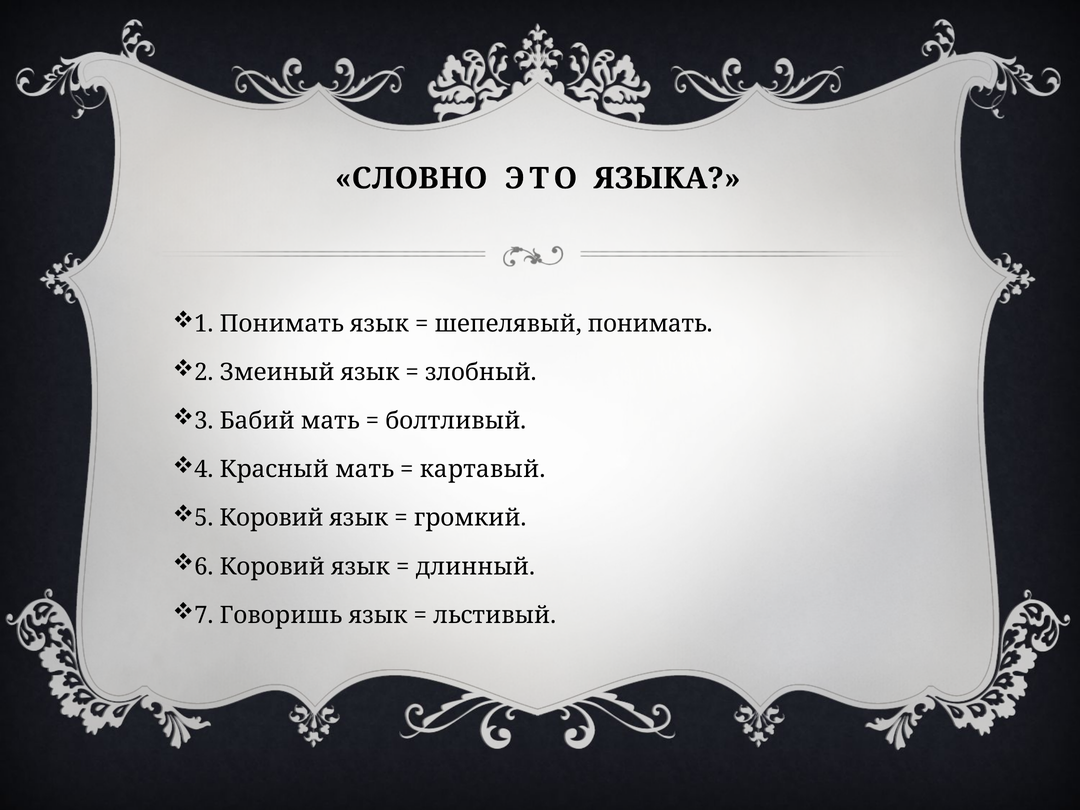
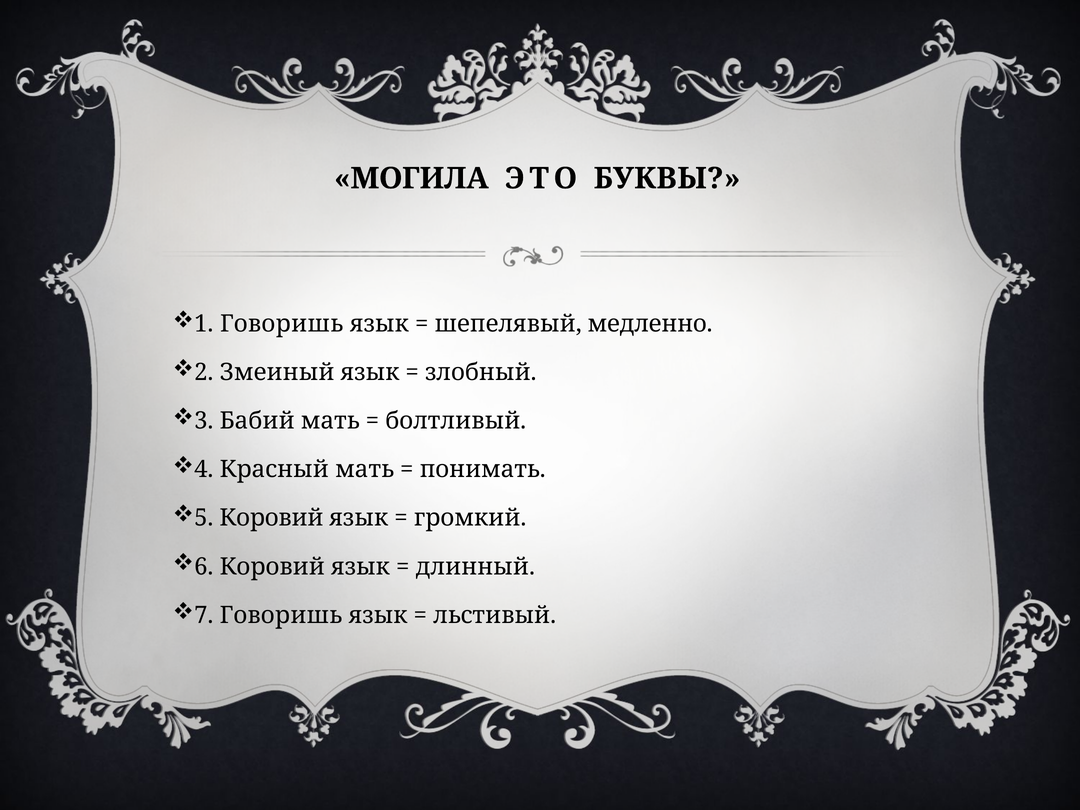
СЛОВНО: СЛОВНО -> МОГИЛА
ЯЗЫКА: ЯЗЫКА -> БУКВЫ
1 Понимать: Понимать -> Говоришь
шепелявый понимать: понимать -> медленно
картавый: картавый -> понимать
